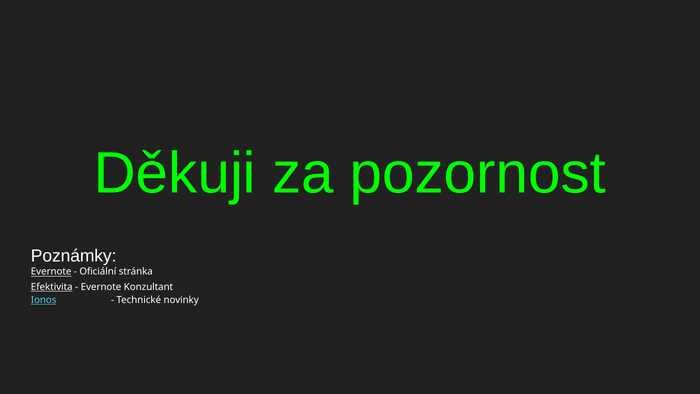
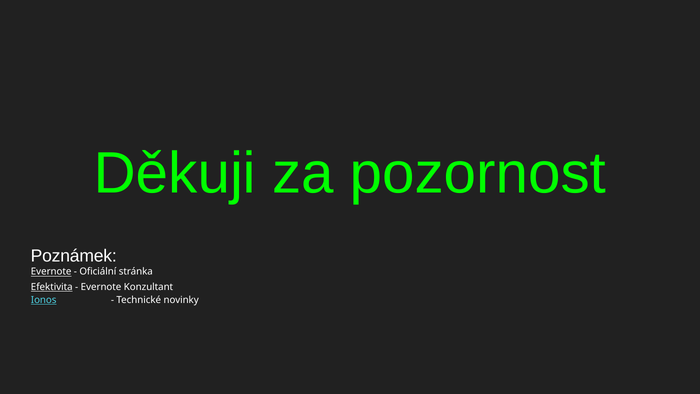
Poznámky: Poznámky -> Poznámek
